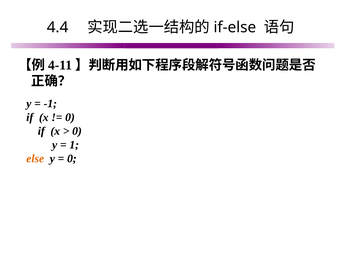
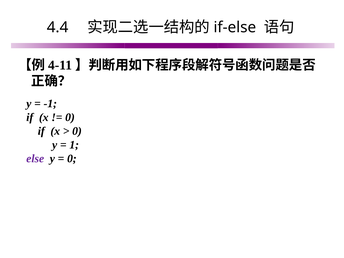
else colour: orange -> purple
